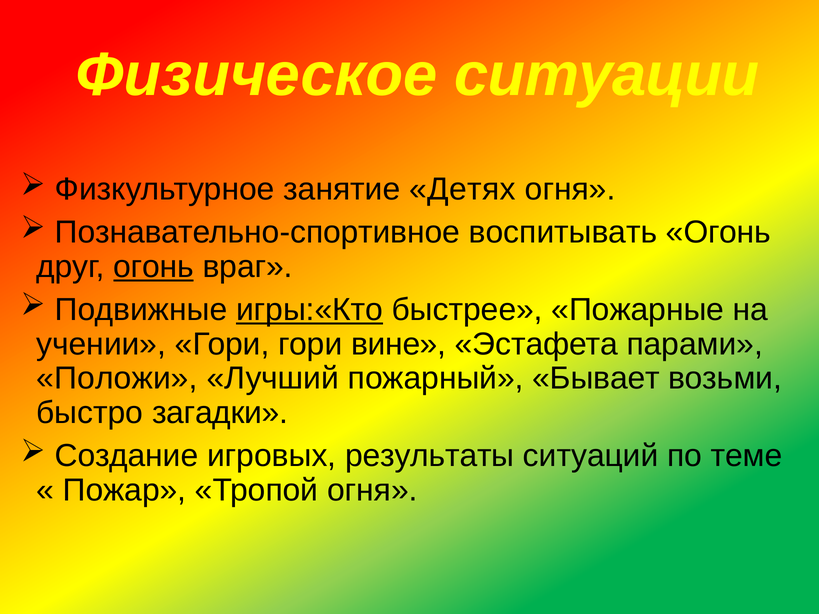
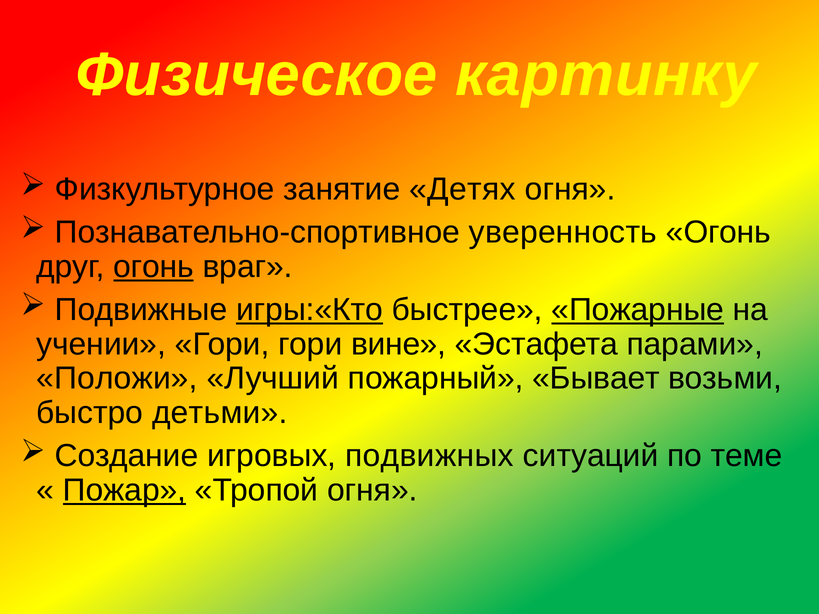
ситуации: ситуации -> картинку
воспитывать: воспитывать -> уверенность
Пожарные underline: none -> present
загадки: загадки -> детьми
результаты: результаты -> подвижных
Пожар underline: none -> present
